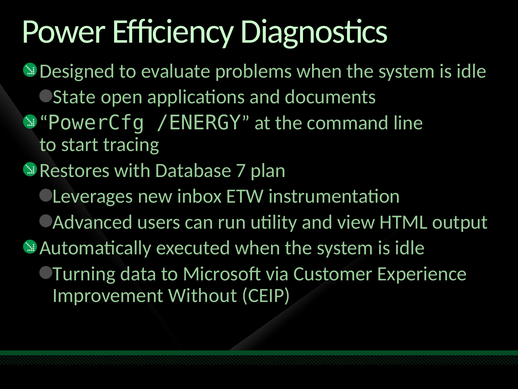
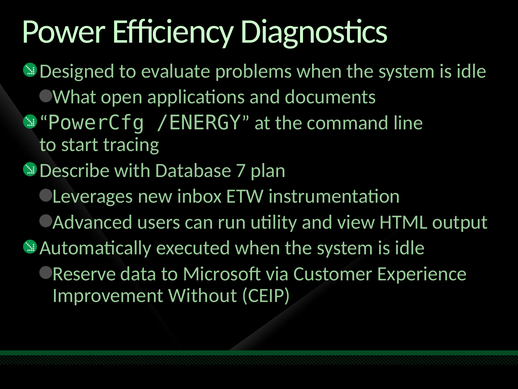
State: State -> What
Restores: Restores -> Describe
Turning: Turning -> Reserve
